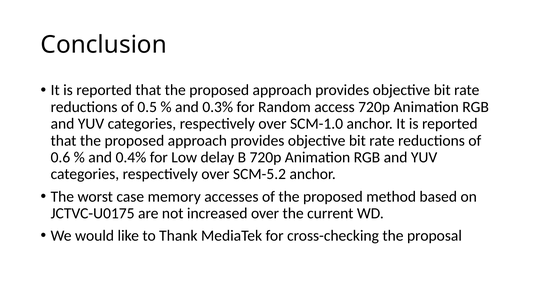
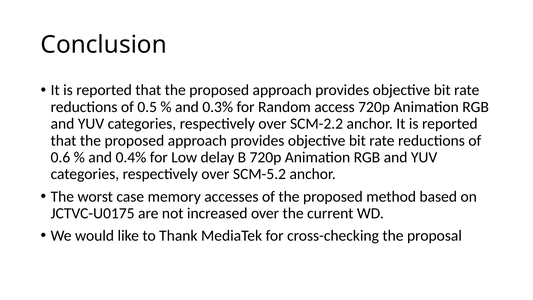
SCM-1.0: SCM-1.0 -> SCM-2.2
